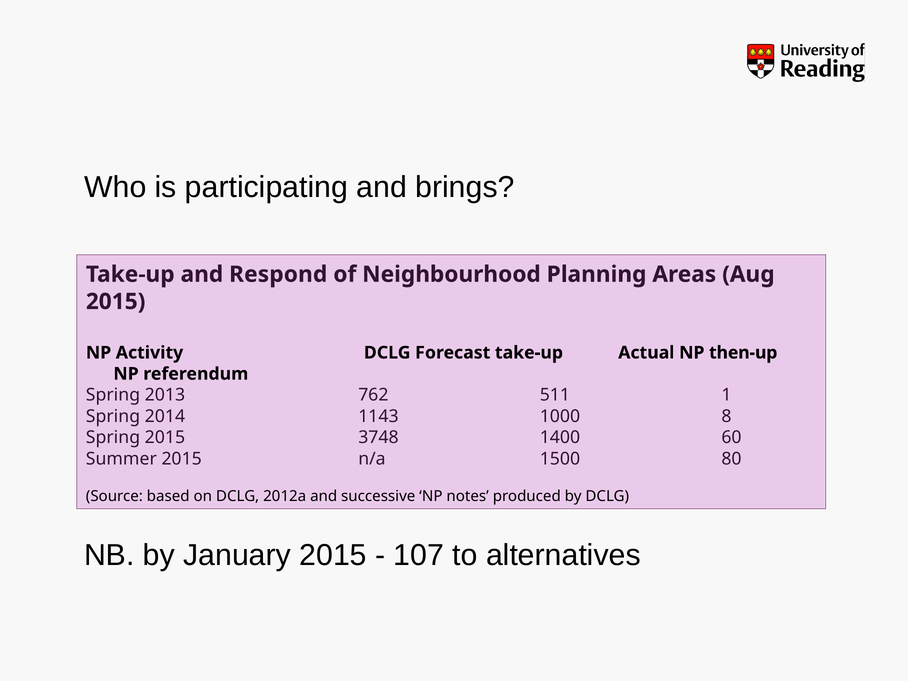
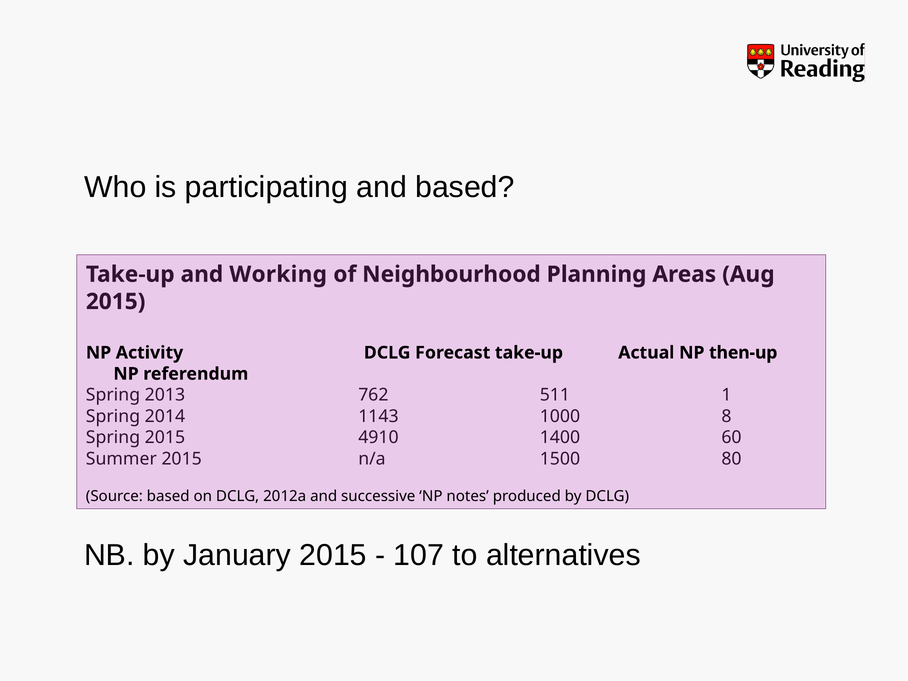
and brings: brings -> based
Respond: Respond -> Working
3748: 3748 -> 4910
